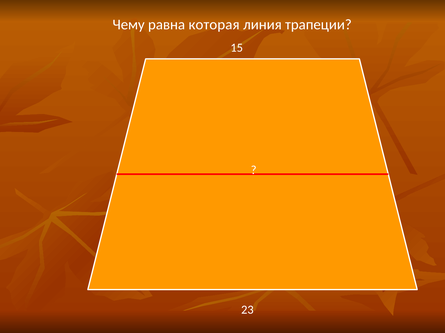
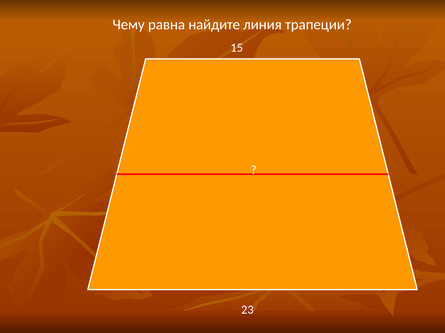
которая: которая -> найдите
